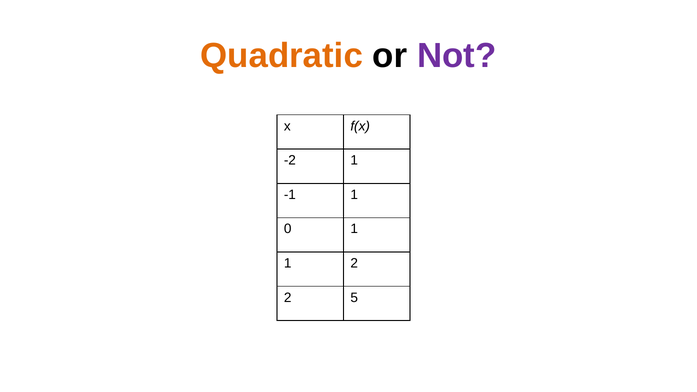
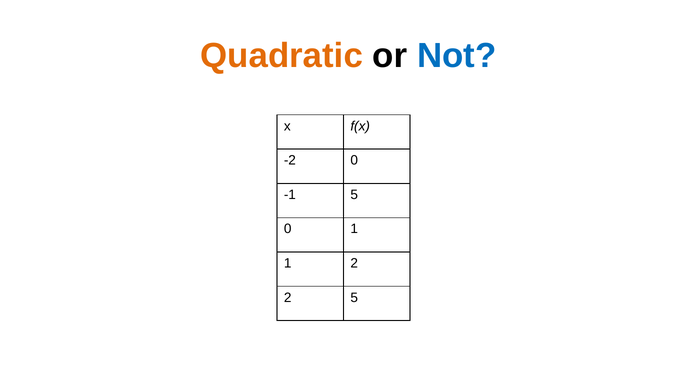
Not colour: purple -> blue
-2 1: 1 -> 0
-1 1: 1 -> 5
